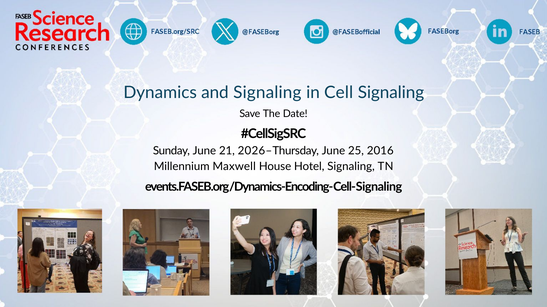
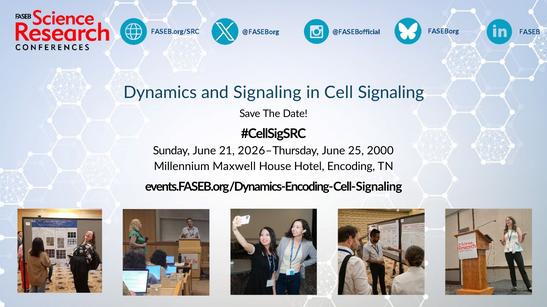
2016: 2016 -> 2000
Hotel Signaling: Signaling -> Encoding
